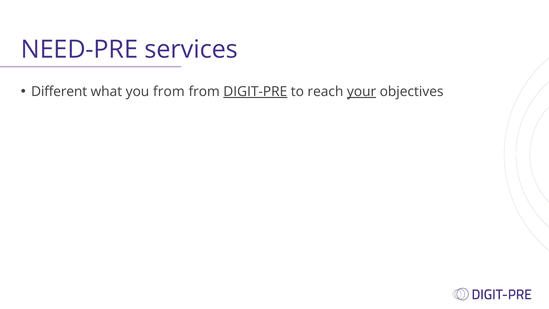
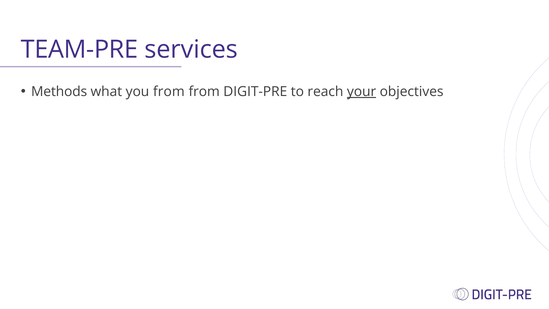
NEED-PRE: NEED-PRE -> TEAM-PRE
Different: Different -> Methods
DIGIT-PRE underline: present -> none
